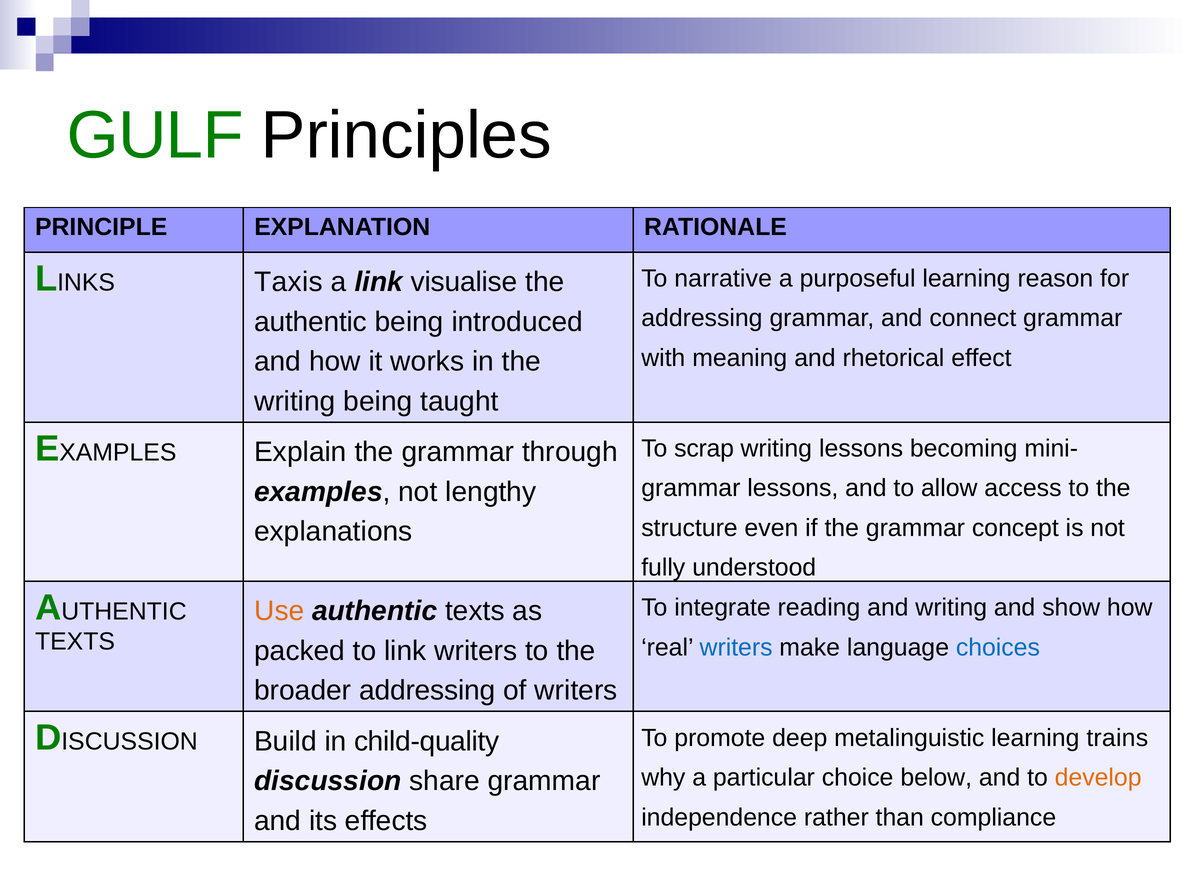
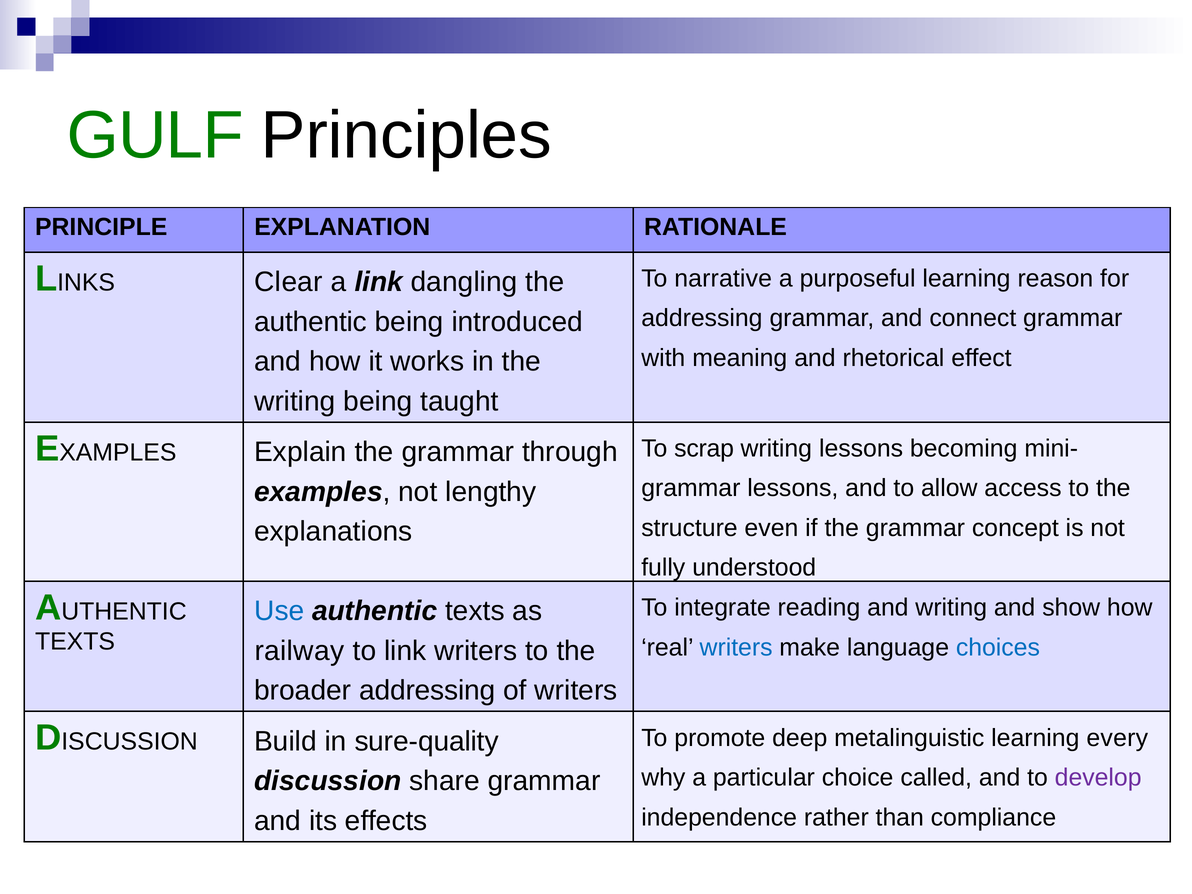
Taxis: Taxis -> Clear
visualise: visualise -> dangling
Use colour: orange -> blue
packed: packed -> railway
child-quality: child-quality -> sure-quality
trains: trains -> every
below: below -> called
develop colour: orange -> purple
